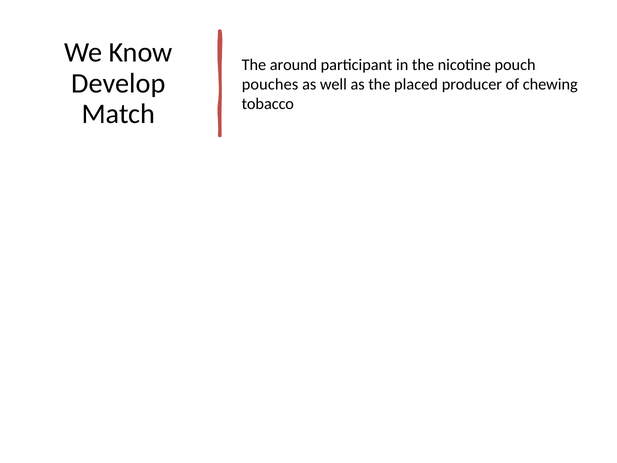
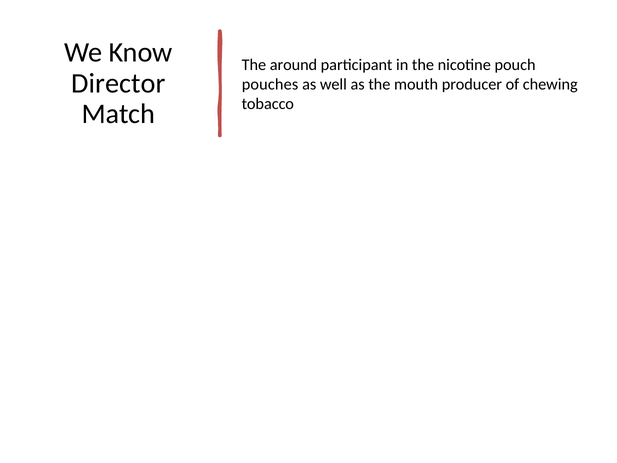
Develop: Develop -> Director
placed: placed -> mouth
